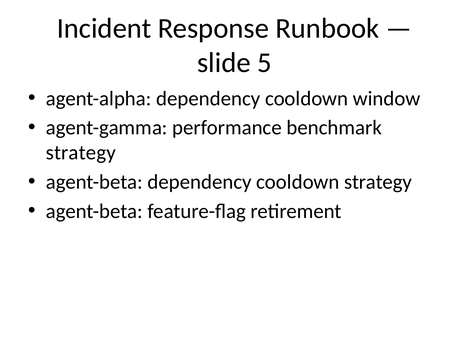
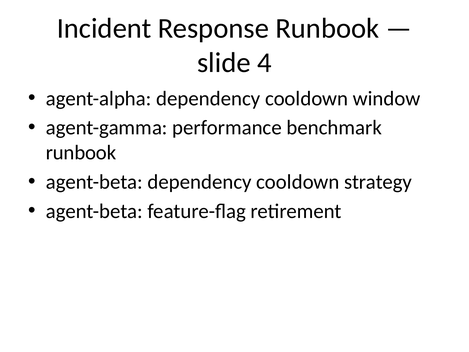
5: 5 -> 4
strategy at (81, 153): strategy -> runbook
